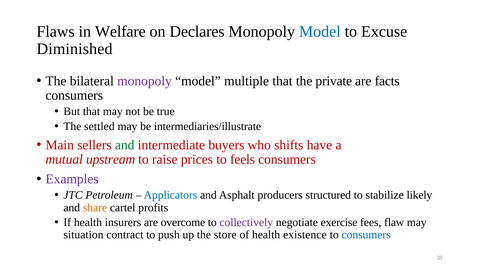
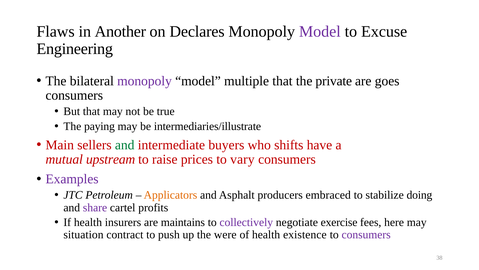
Welfare: Welfare -> Another
Model at (320, 32) colour: blue -> purple
Diminished: Diminished -> Engineering
facts: facts -> goes
settled: settled -> paying
feels: feels -> vary
Applicators colour: blue -> orange
structured: structured -> embraced
likely: likely -> doing
share colour: orange -> purple
overcome: overcome -> maintains
flaw: flaw -> here
store: store -> were
consumers at (366, 234) colour: blue -> purple
